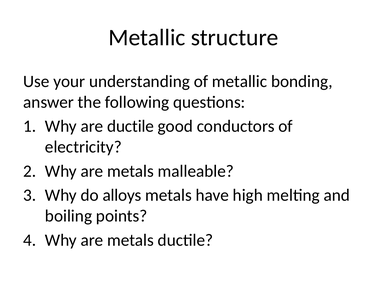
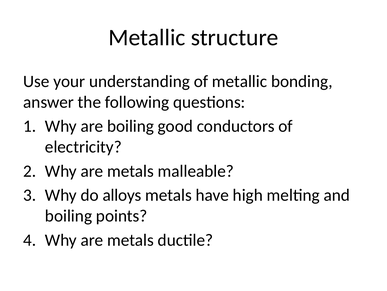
are ductile: ductile -> boiling
